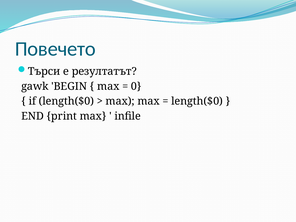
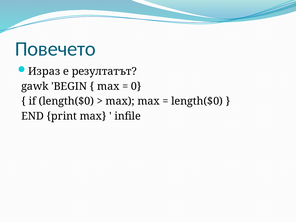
Търси: Търси -> Израз
